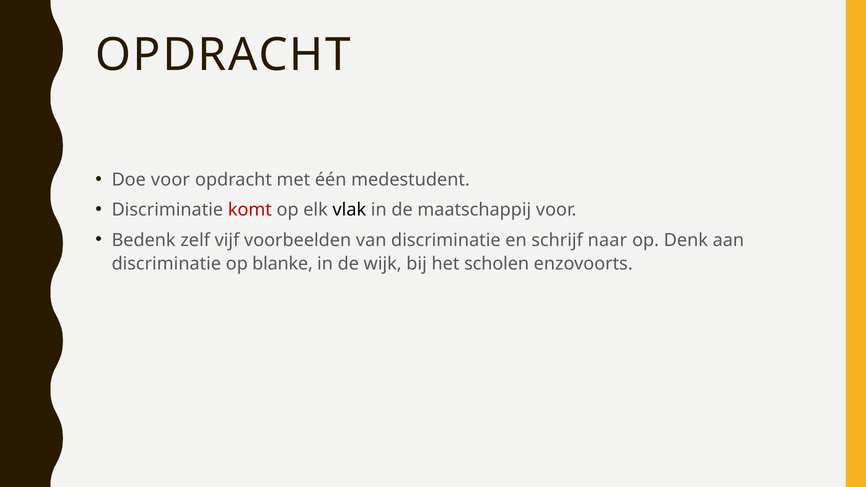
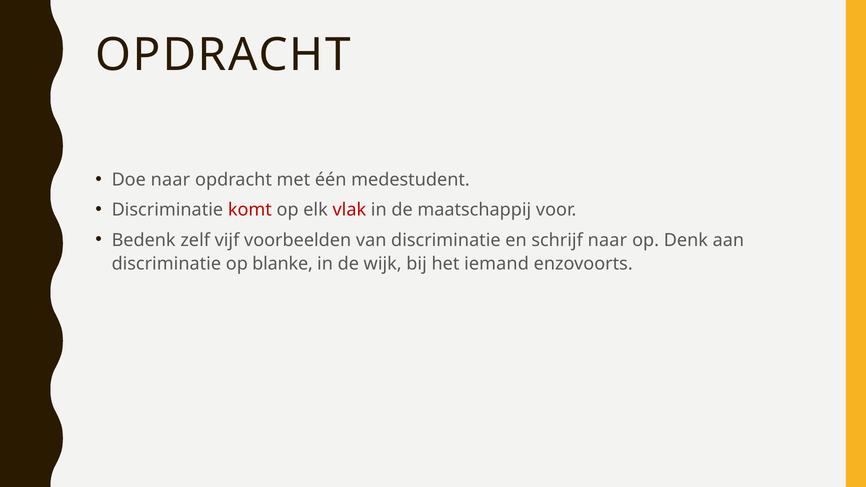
Doe voor: voor -> naar
vlak colour: black -> red
scholen: scholen -> iemand
